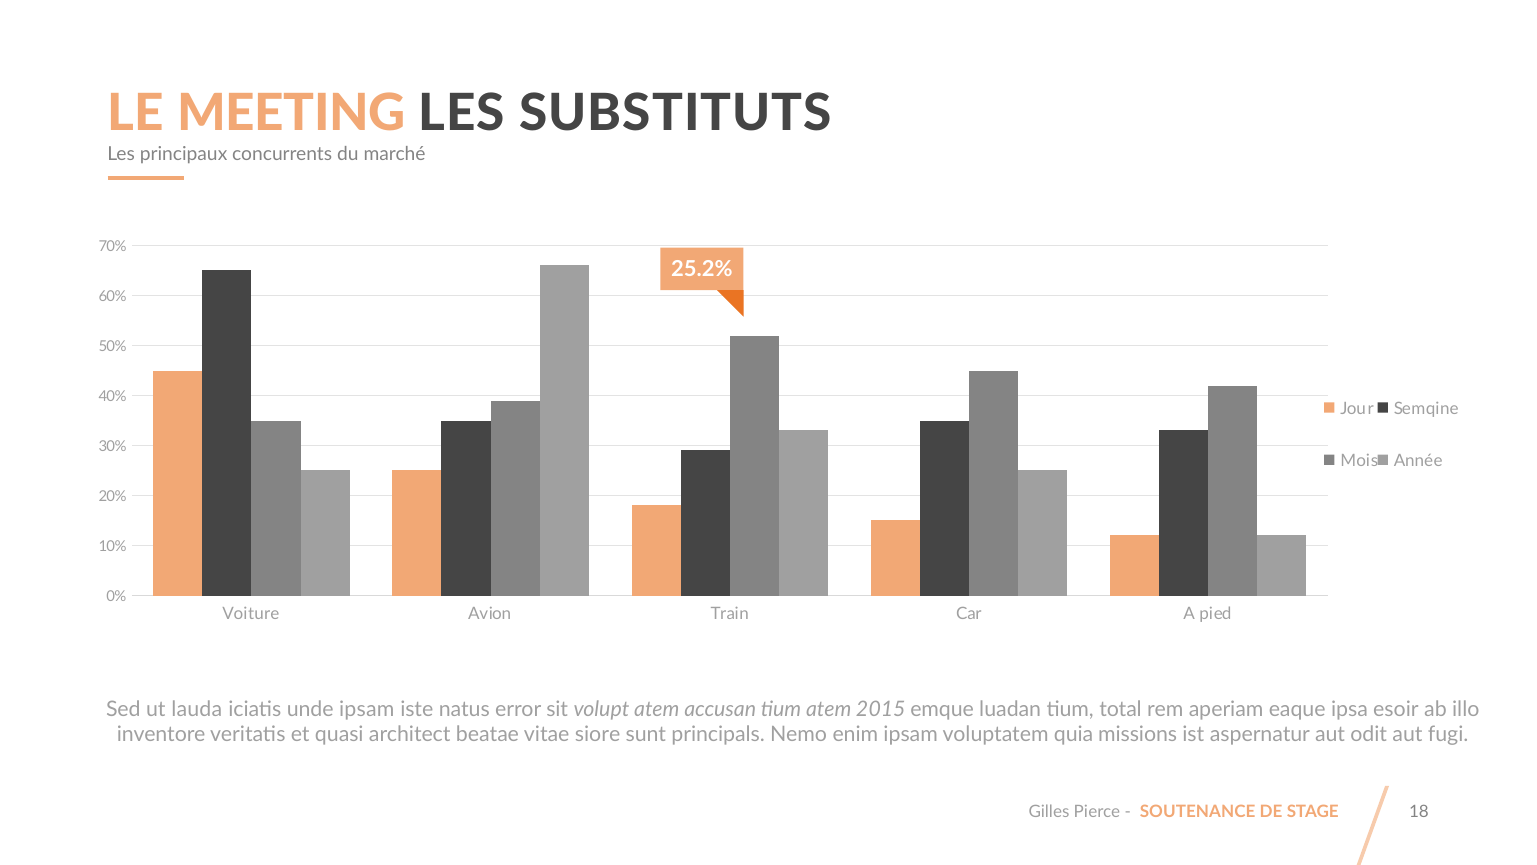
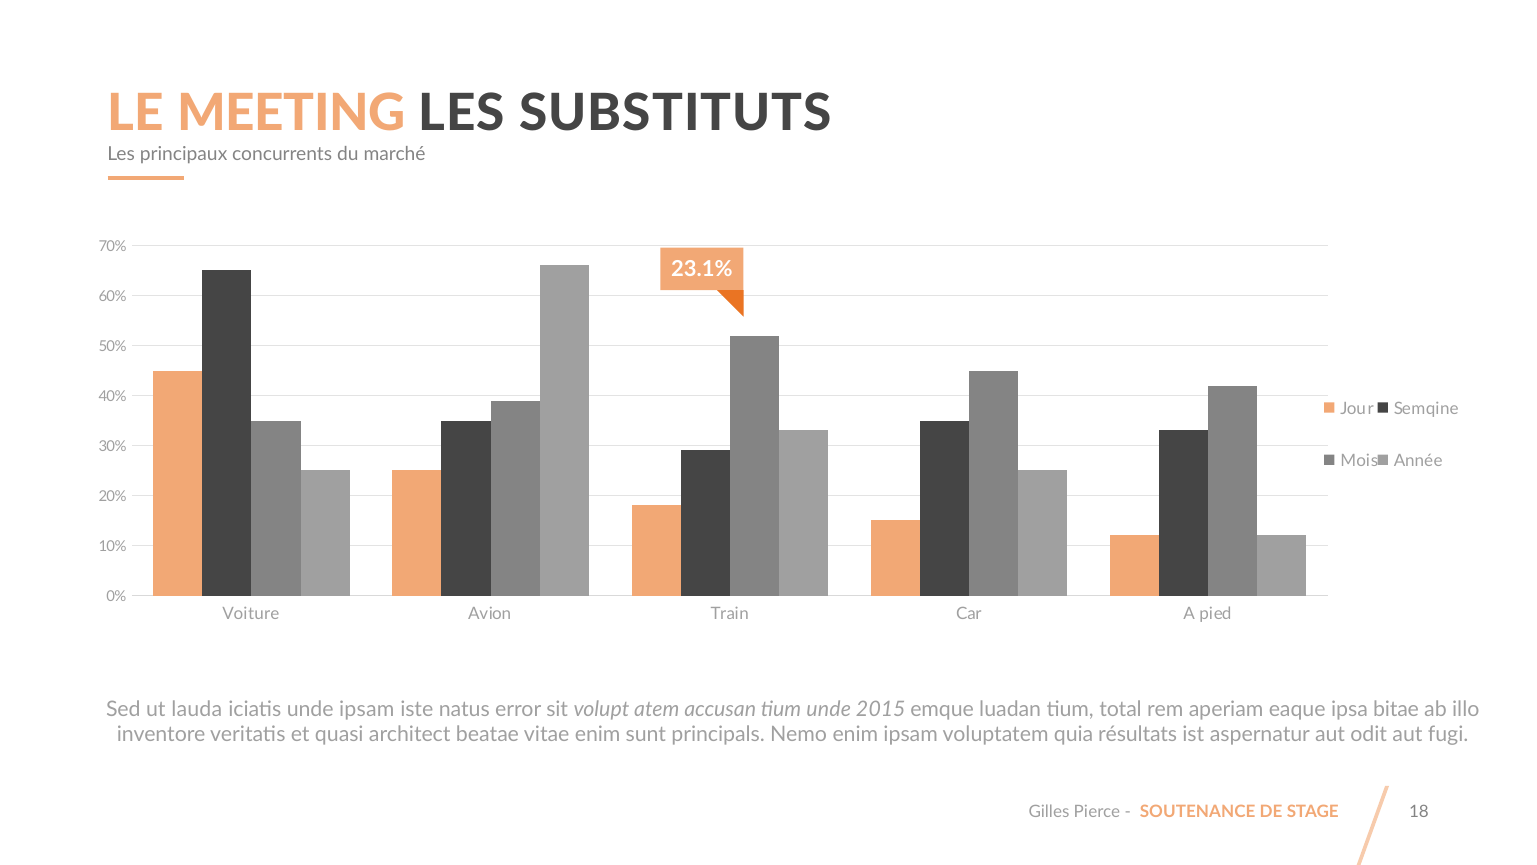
25.2%: 25.2% -> 23.1%
tium atem: atem -> unde
esoir: esoir -> bitae
vitae siore: siore -> enim
missions: missions -> résultats
